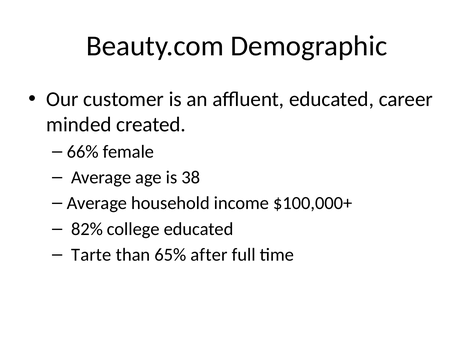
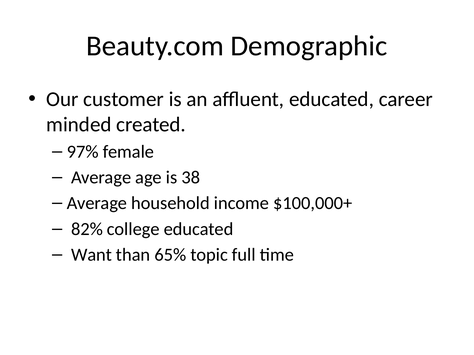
66%: 66% -> 97%
Tarte: Tarte -> Want
after: after -> topic
